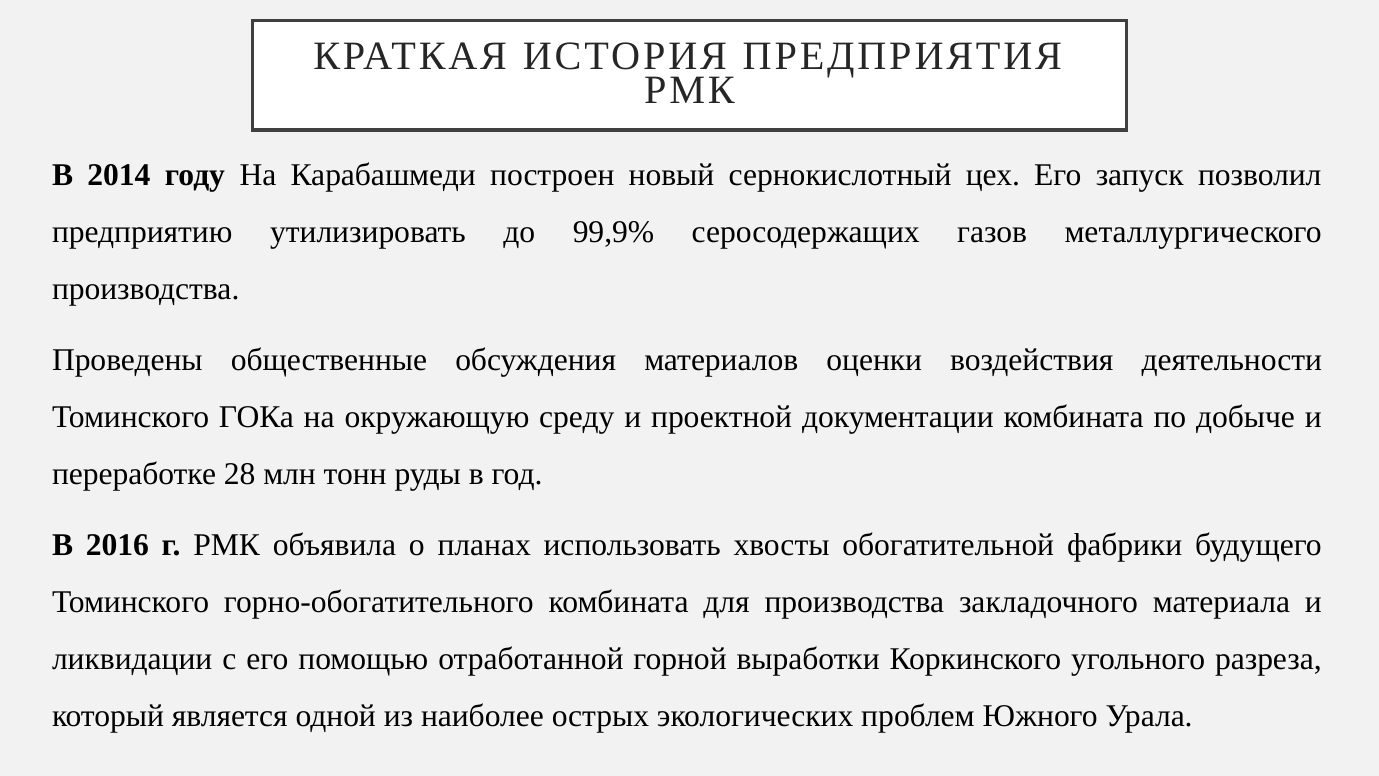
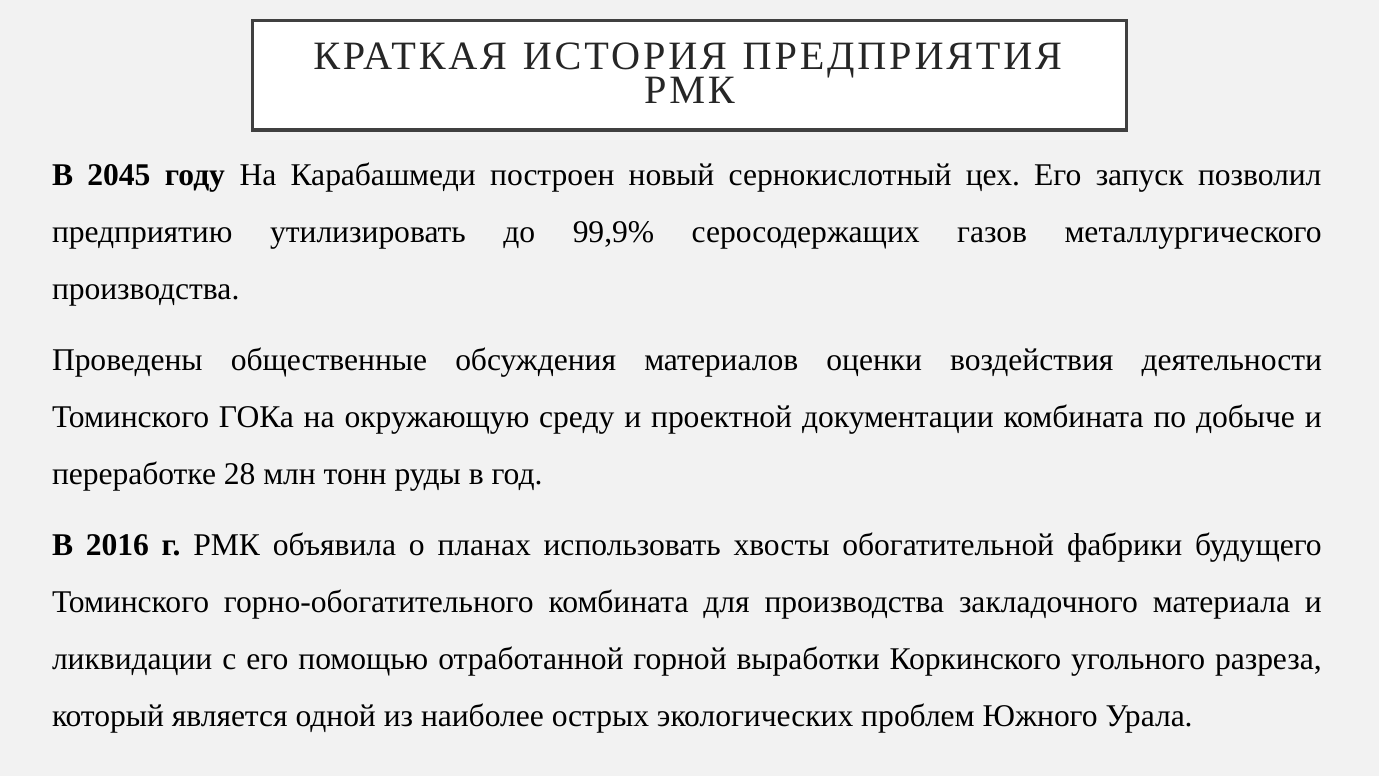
2014: 2014 -> 2045
